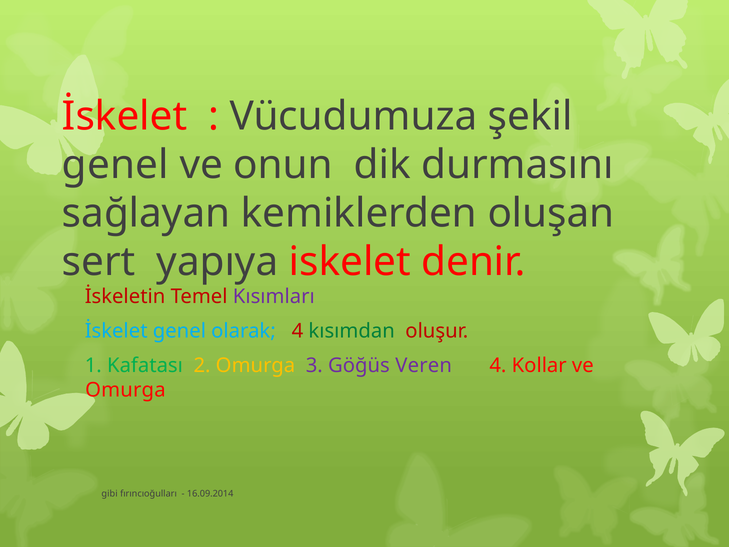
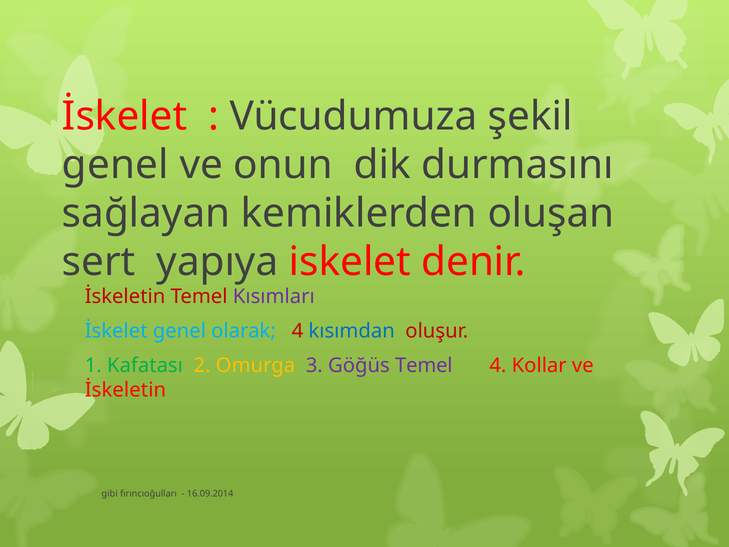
kısımdan colour: green -> blue
Göğüs Veren: Veren -> Temel
Omurga at (125, 390): Omurga -> İskeletin
